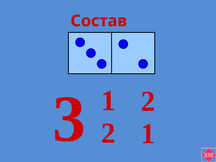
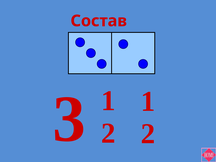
3 2: 2 -> 1
2 1: 1 -> 2
